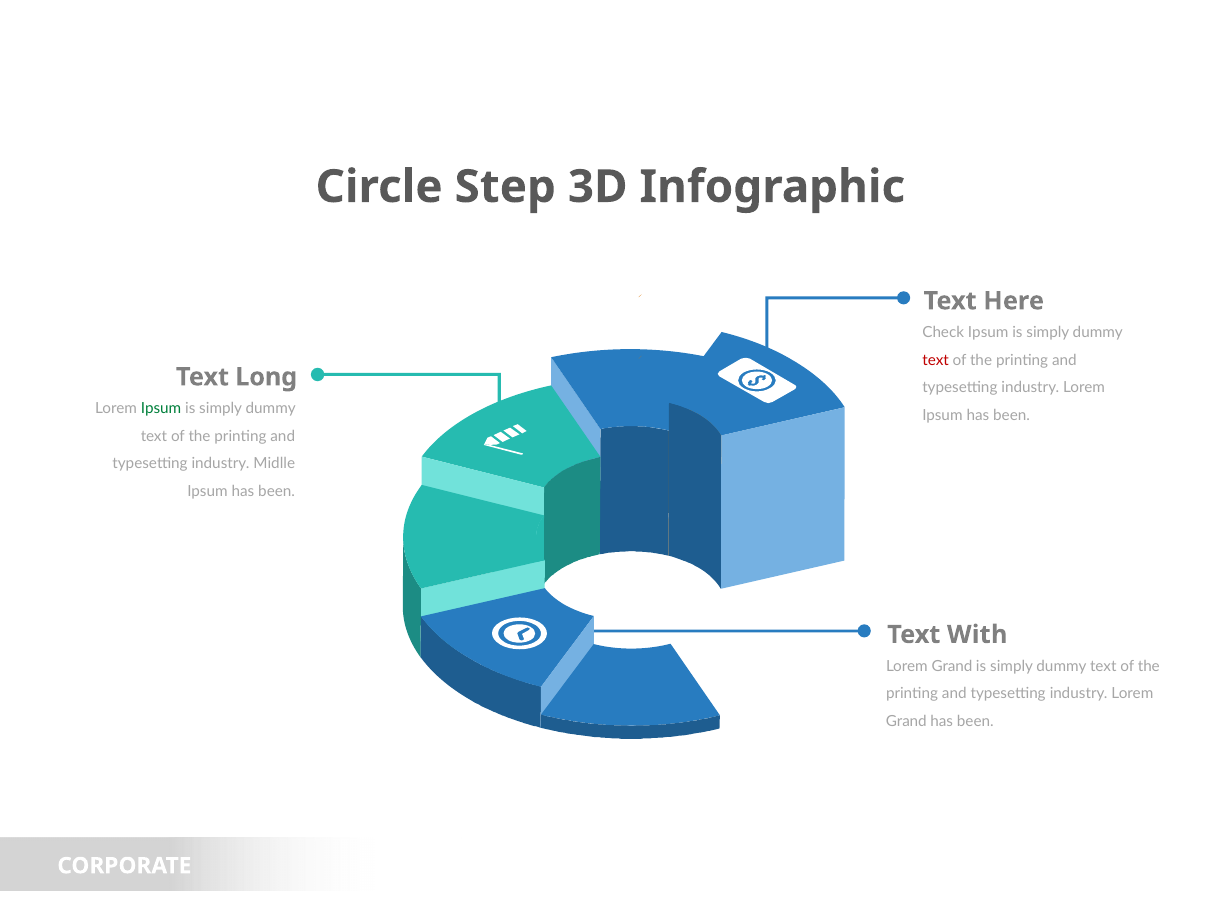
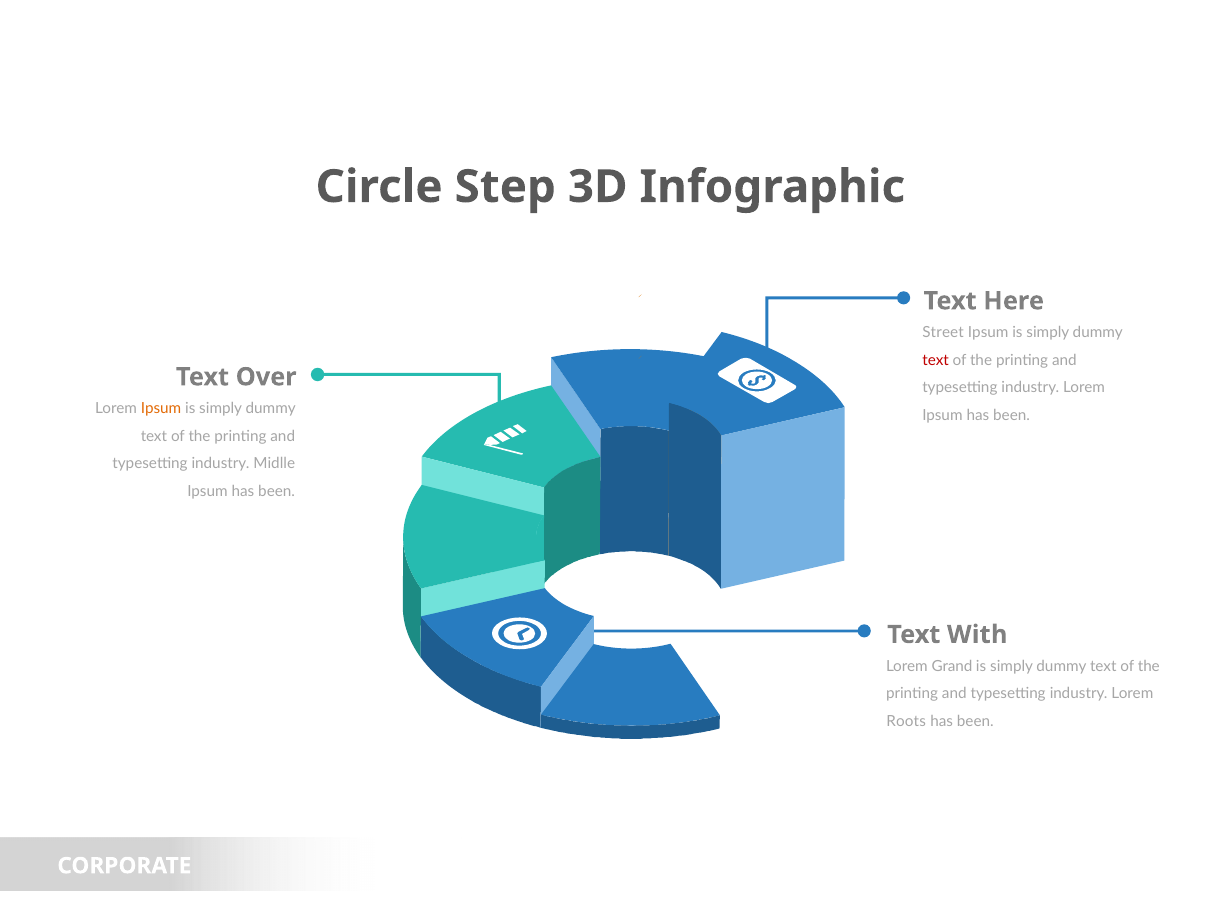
Check: Check -> Street
Long: Long -> Over
Ipsum at (161, 409) colour: green -> orange
Grand at (906, 721): Grand -> Roots
